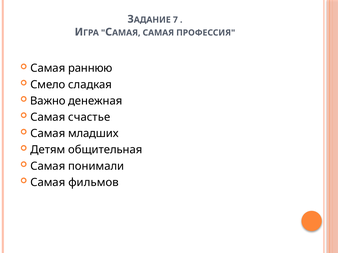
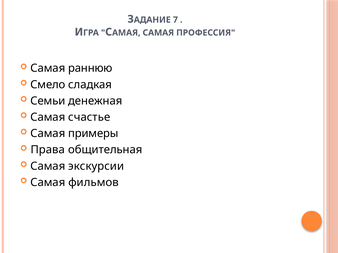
Важно: Важно -> Семьи
младших: младших -> примеры
Детям: Детям -> Права
понимали: понимали -> экскурсии
